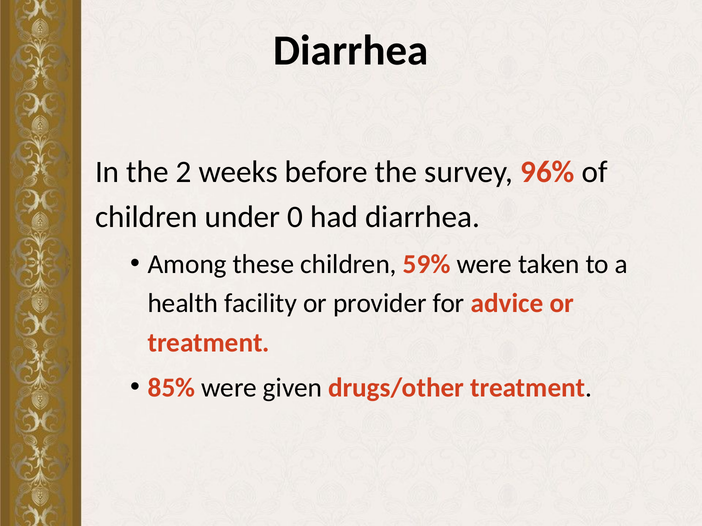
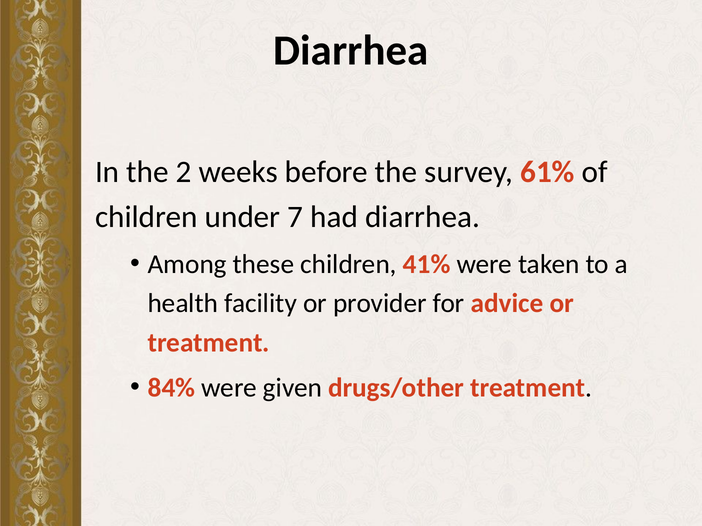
96%: 96% -> 61%
0: 0 -> 7
59%: 59% -> 41%
85%: 85% -> 84%
